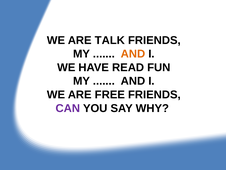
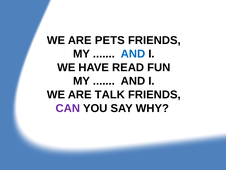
TALK: TALK -> PETS
AND at (133, 54) colour: orange -> blue
FREE: FREE -> TALK
